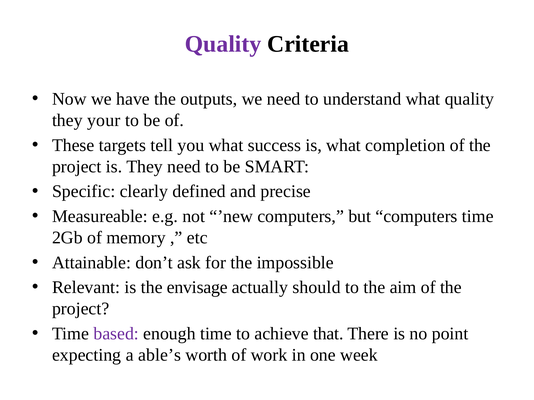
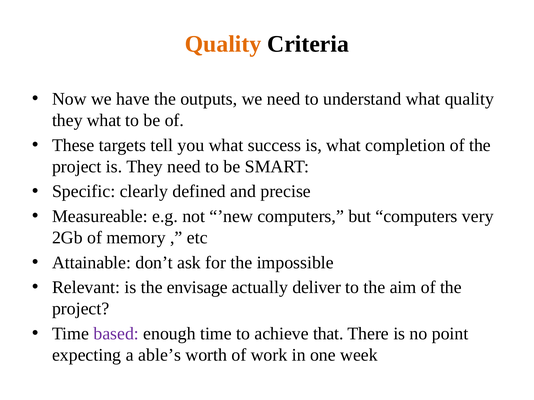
Quality at (223, 44) colour: purple -> orange
they your: your -> what
computers time: time -> very
should: should -> deliver
